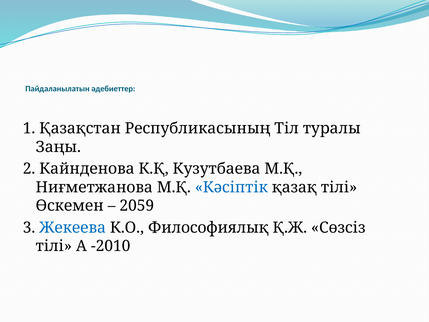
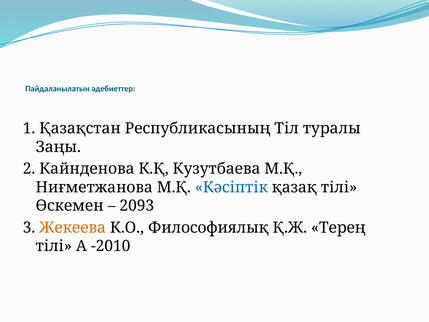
2059: 2059 -> 2093
Жекеева colour: blue -> orange
Сөзсіз: Сөзсіз -> Терең
